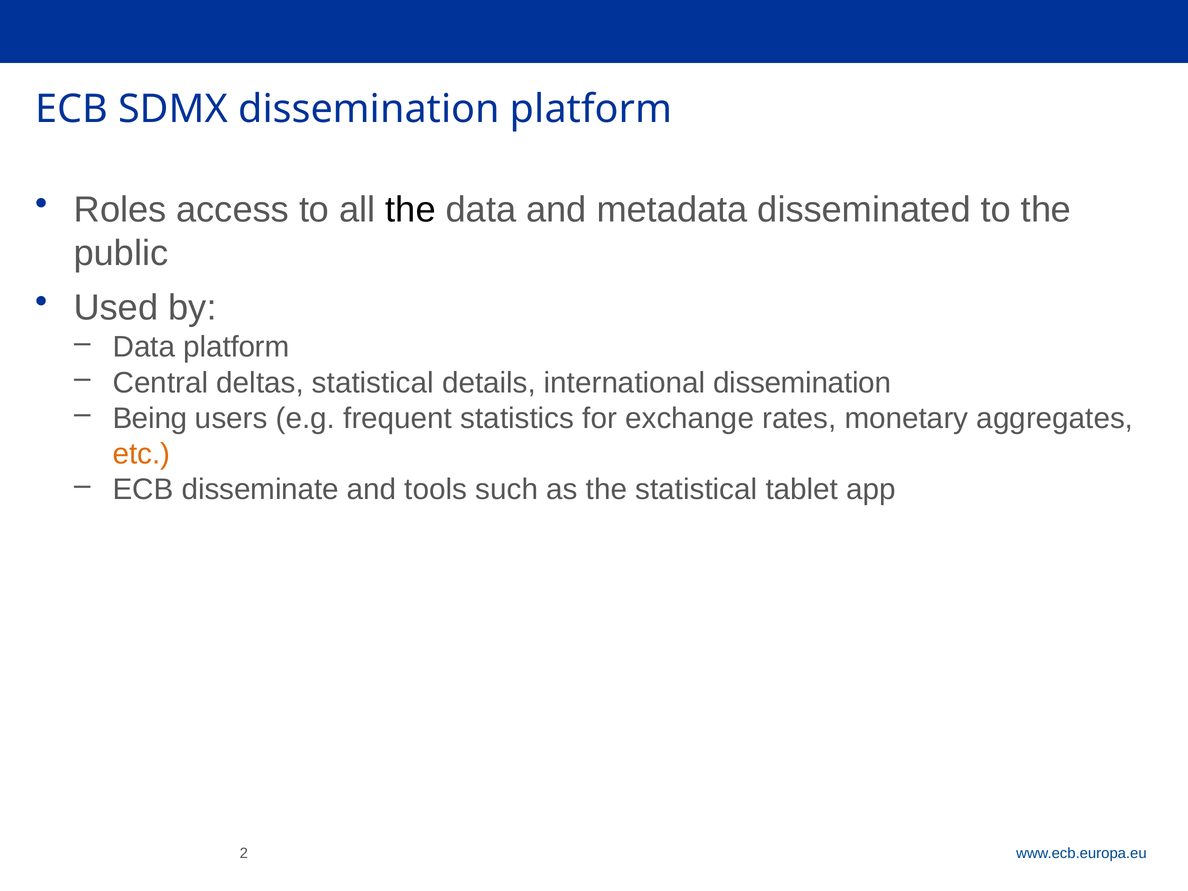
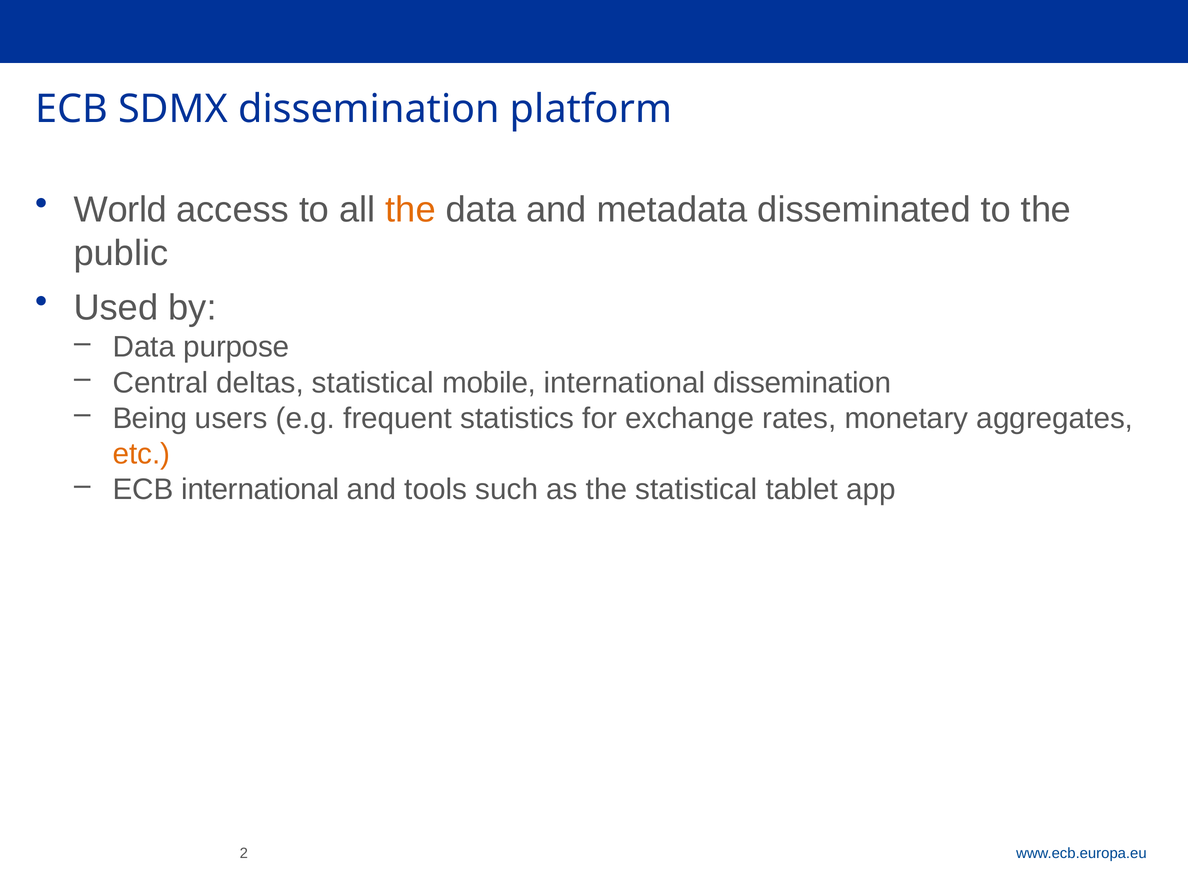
Roles: Roles -> World
the at (411, 210) colour: black -> orange
Data platform: platform -> purpose
details: details -> mobile
ECB disseminate: disseminate -> international
